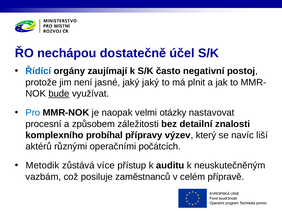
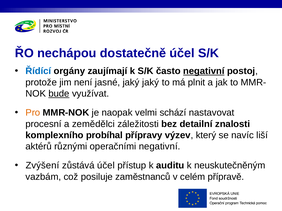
negativní at (204, 71) underline: none -> present
Pro colour: blue -> orange
otázky: otázky -> schází
způsobem: způsobem -> zemědělci
operačními počátcích: počátcích -> negativní
Metodik: Metodik -> Zvýšení
zůstává více: více -> účel
